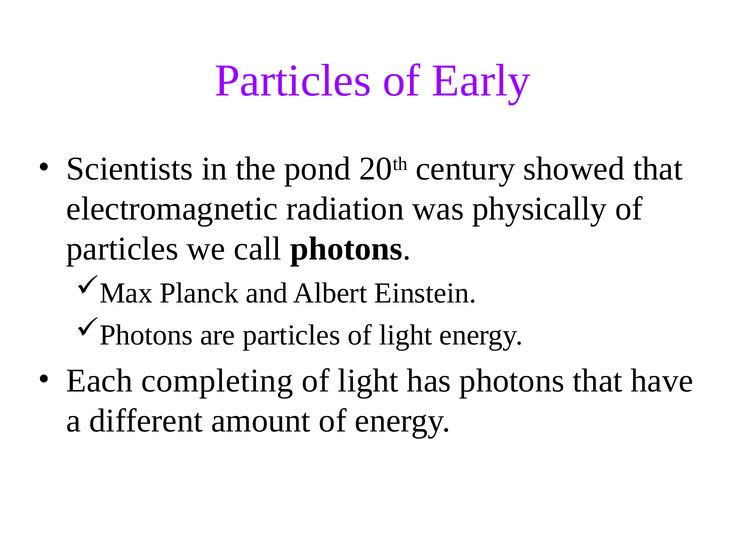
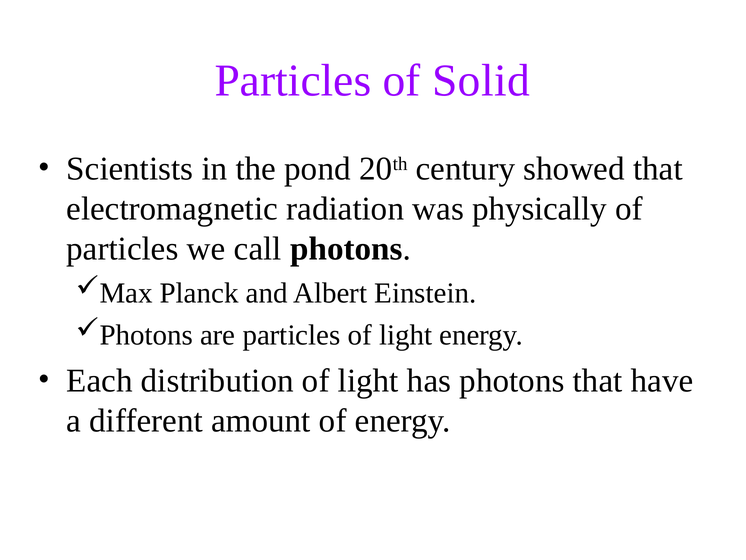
Early: Early -> Solid
completing: completing -> distribution
